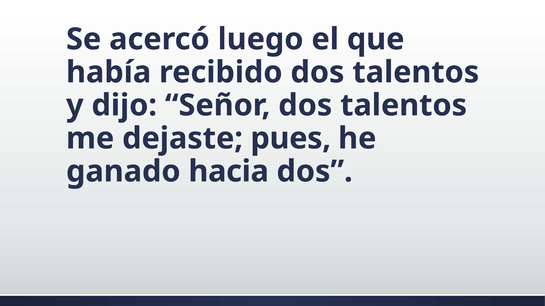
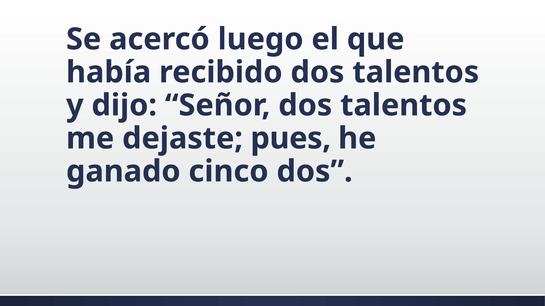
hacia: hacia -> cinco
